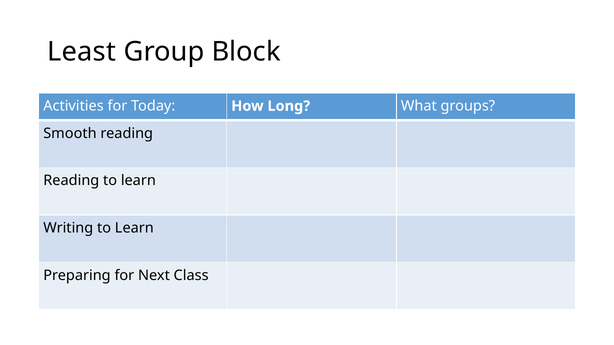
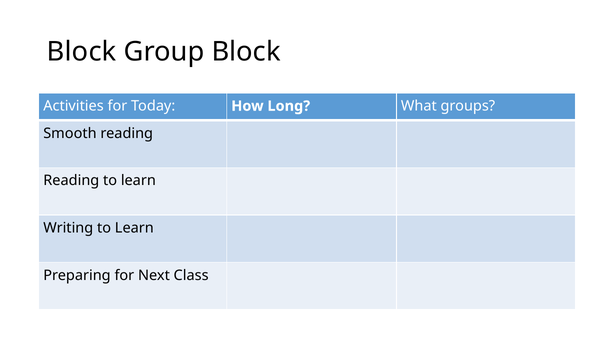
Least at (82, 52): Least -> Block
